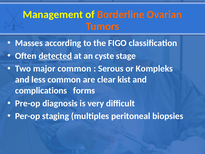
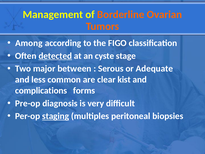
Masses: Masses -> Among
major common: common -> between
Kompleks: Kompleks -> Adequate
staging underline: none -> present
